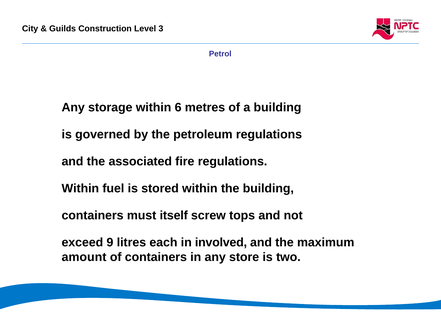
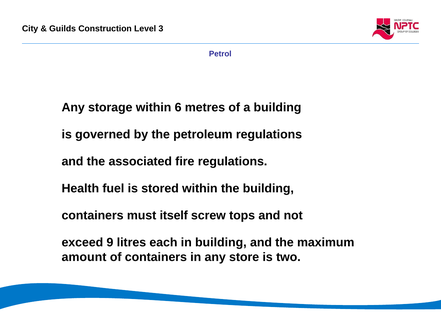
Within at (80, 188): Within -> Health
in involved: involved -> building
